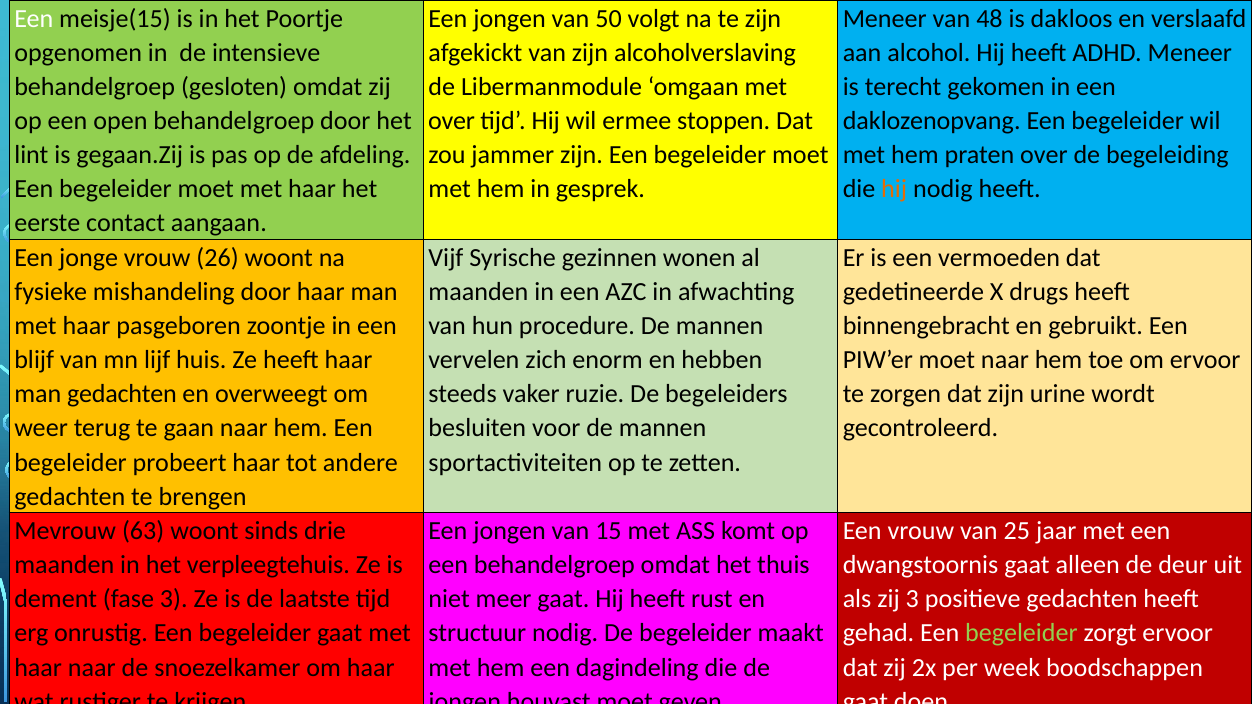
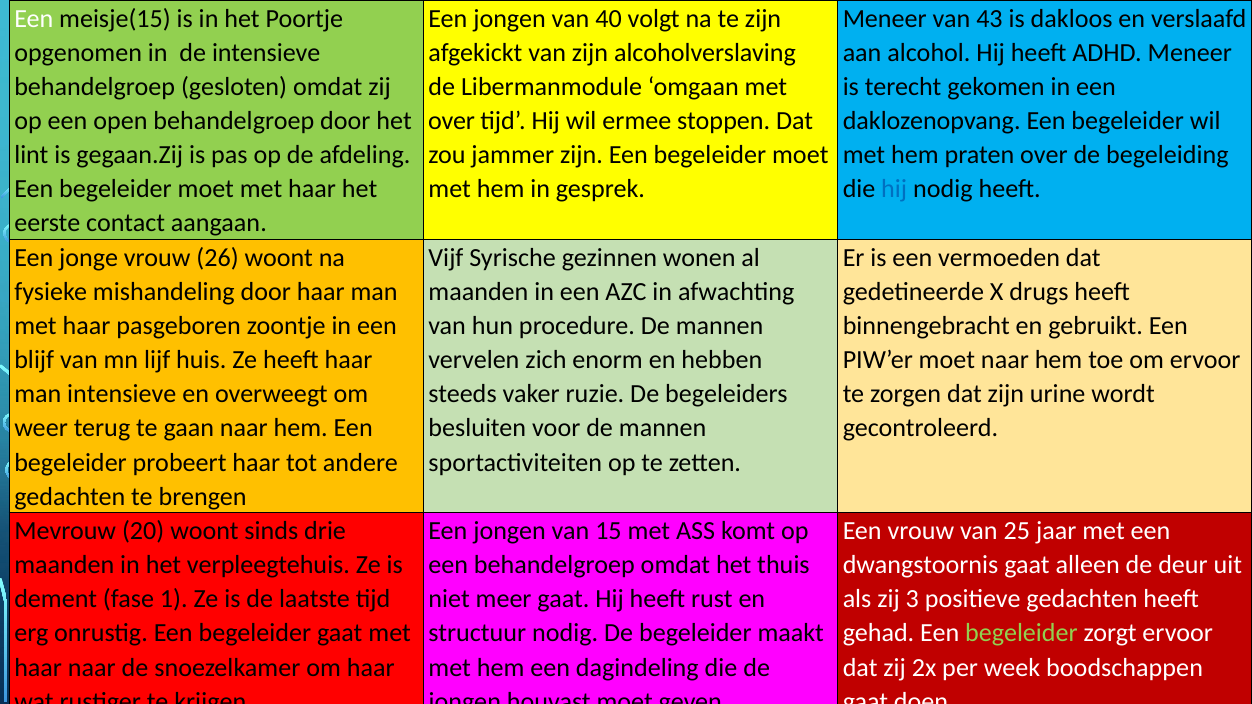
50: 50 -> 40
48: 48 -> 43
hij at (894, 189) colour: orange -> blue
man gedachten: gedachten -> intensieve
63: 63 -> 20
fase 3: 3 -> 1
